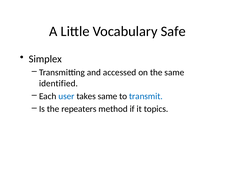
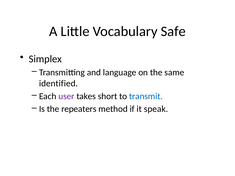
accessed: accessed -> language
user colour: blue -> purple
takes same: same -> short
topics: topics -> speak
